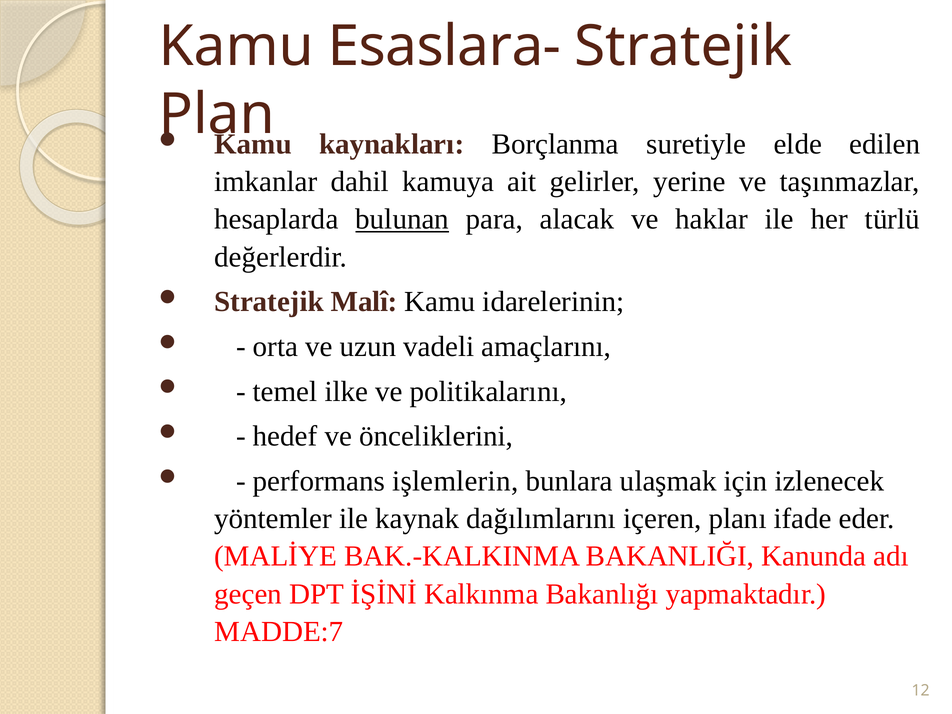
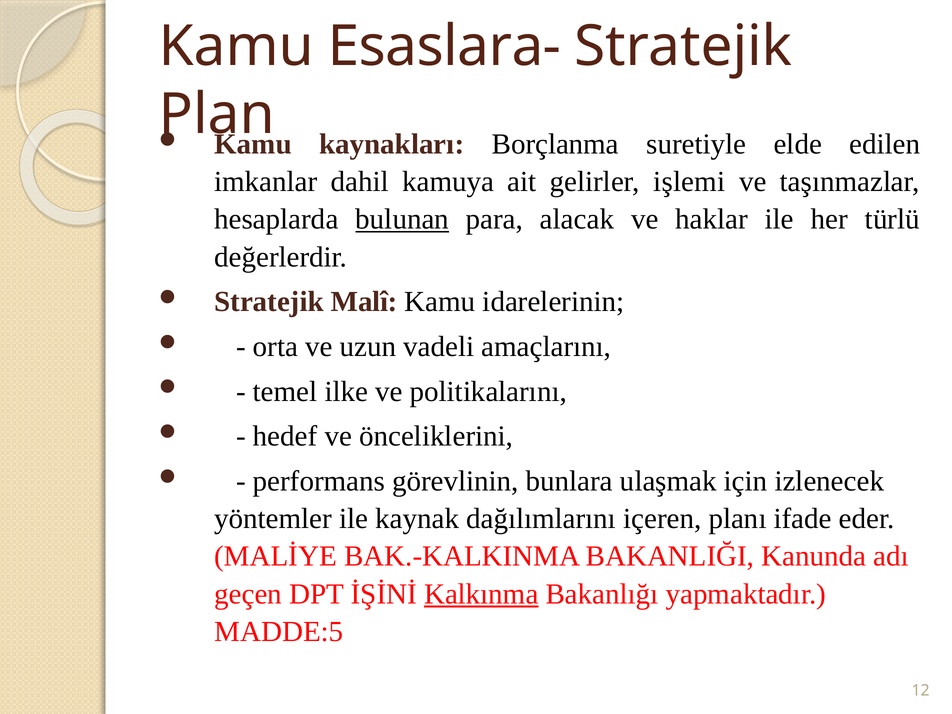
yerine: yerine -> işlemi
işlemlerin: işlemlerin -> görevlinin
Kalkınma underline: none -> present
MADDE:7: MADDE:7 -> MADDE:5
